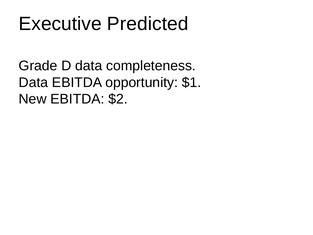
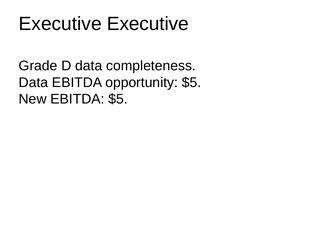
Executive Predicted: Predicted -> Executive
opportunity $1: $1 -> $5
EBITDA $2: $2 -> $5
